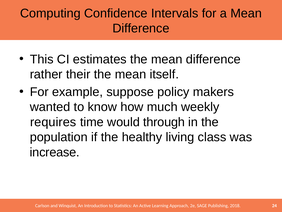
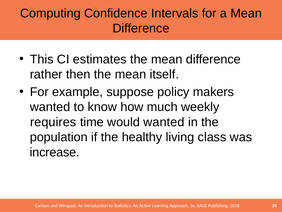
their: their -> then
would through: through -> wanted
